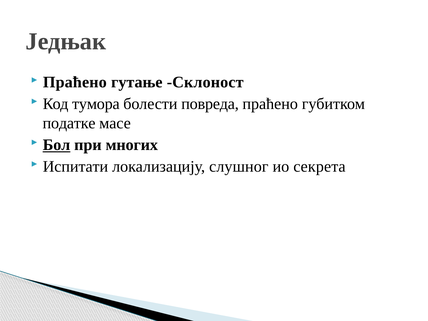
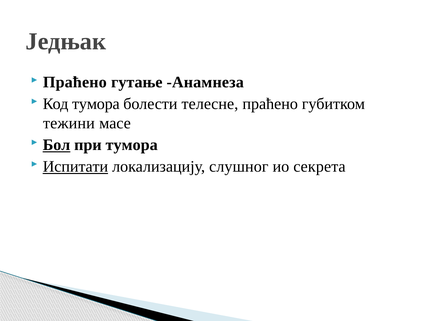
Склоност: Склоност -> Анамнеза
повреда: повреда -> телесне
податке: податке -> тежини
при многих: многих -> тумора
Испитати underline: none -> present
